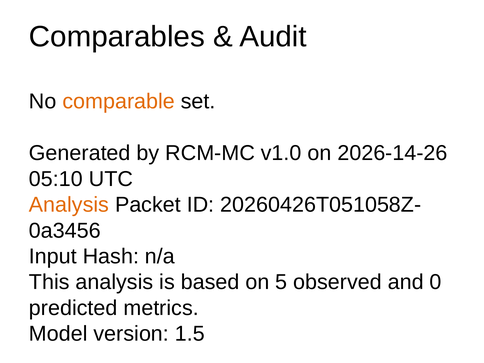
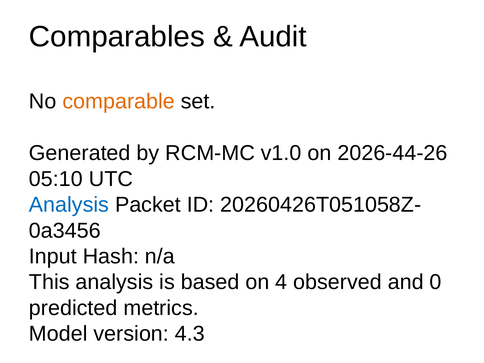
2026-14-26: 2026-14-26 -> 2026-44-26
Analysis at (69, 205) colour: orange -> blue
5: 5 -> 4
1.5: 1.5 -> 4.3
